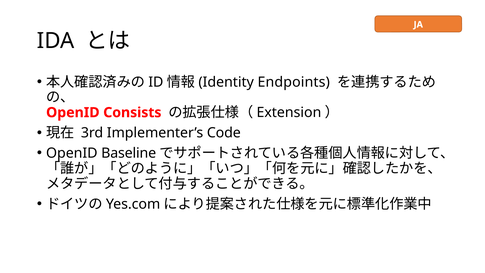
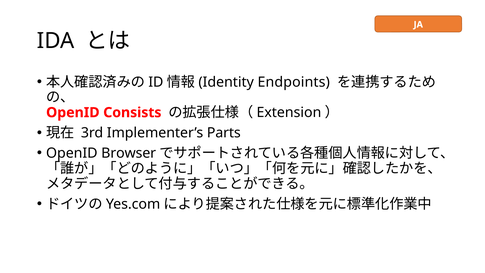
Code: Code -> Parts
Baseline: Baseline -> Browser
